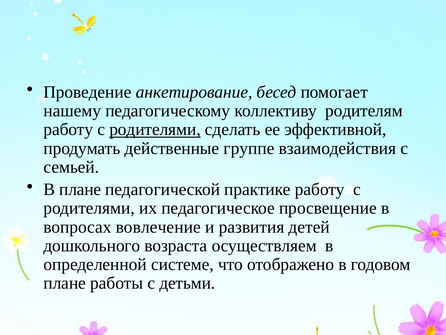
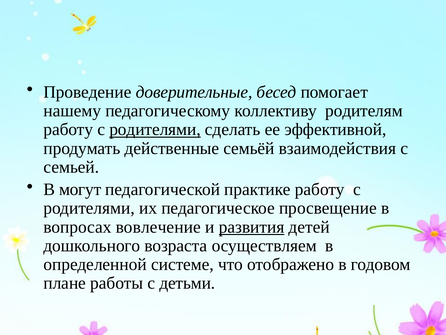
анкетирование: анкетирование -> доверительные
группе: группе -> семьёй
В плане: плане -> могут
развития underline: none -> present
